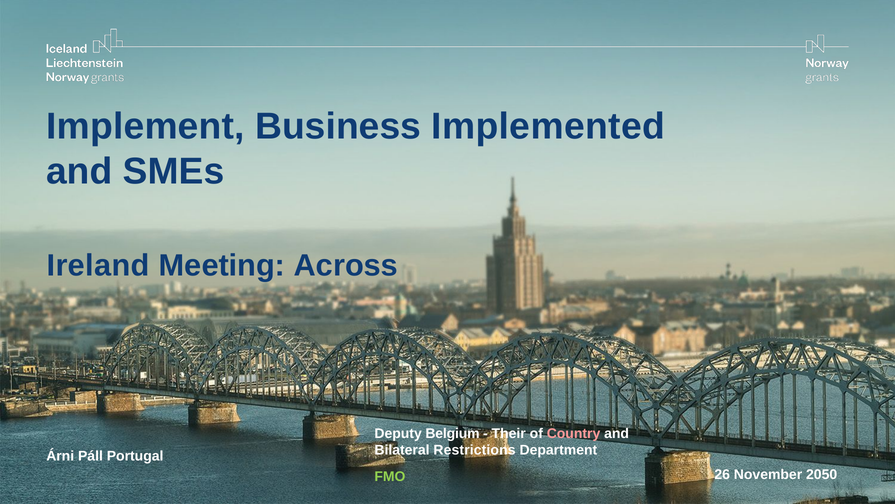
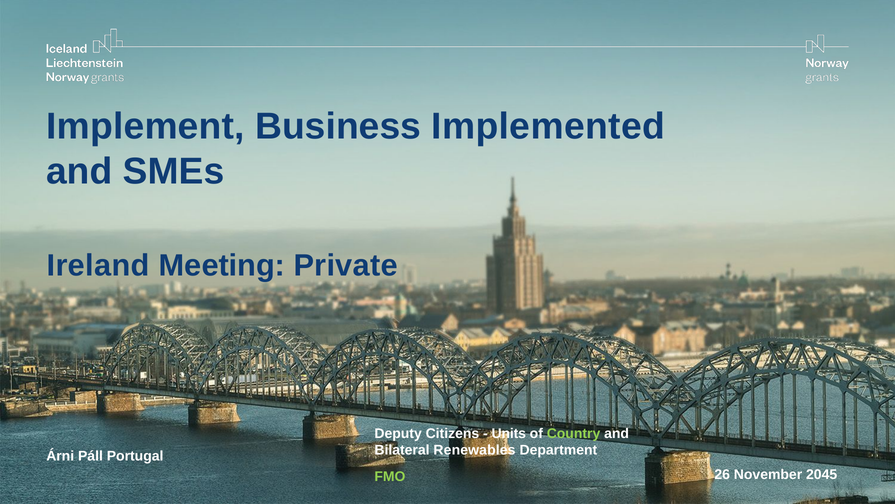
Across: Across -> Private
Belgium: Belgium -> Citizens
Their: Their -> Units
Country colour: pink -> light green
Restrictions: Restrictions -> Renewables
2050: 2050 -> 2045
